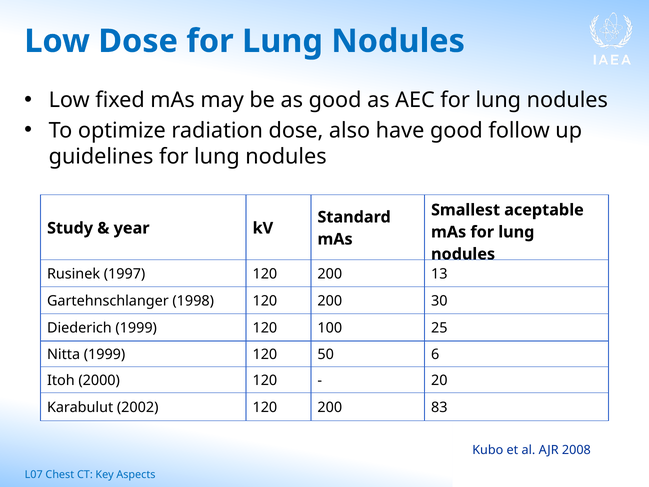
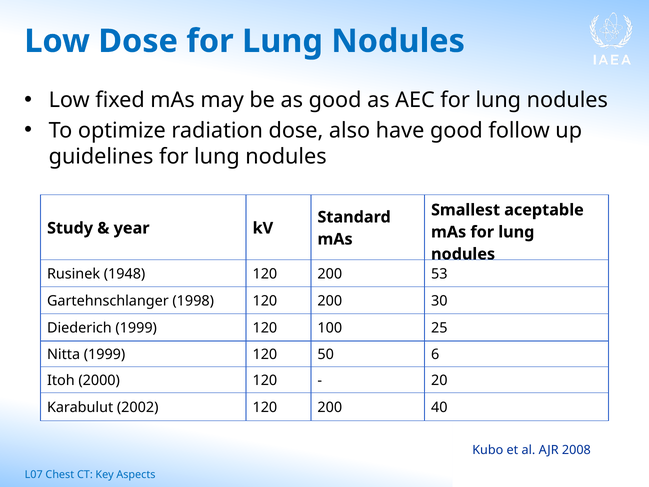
1997: 1997 -> 1948
13: 13 -> 53
83: 83 -> 40
